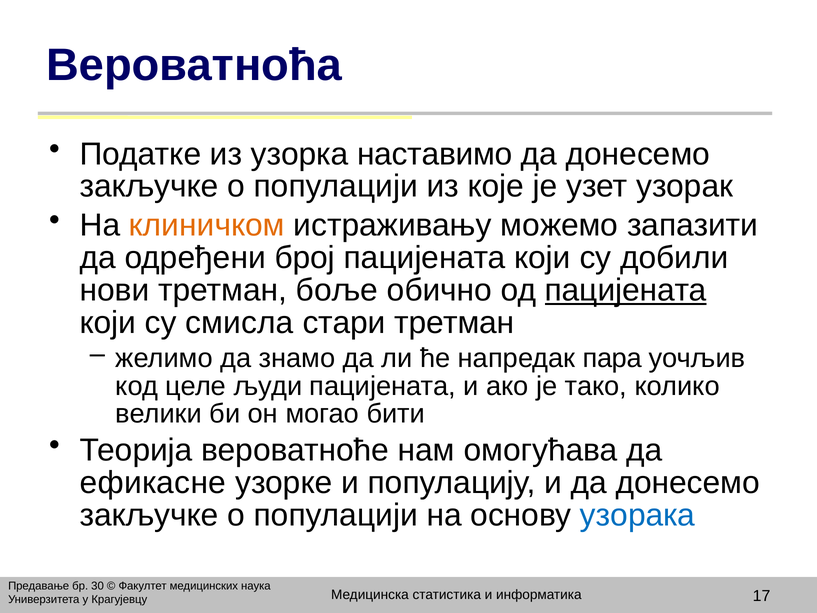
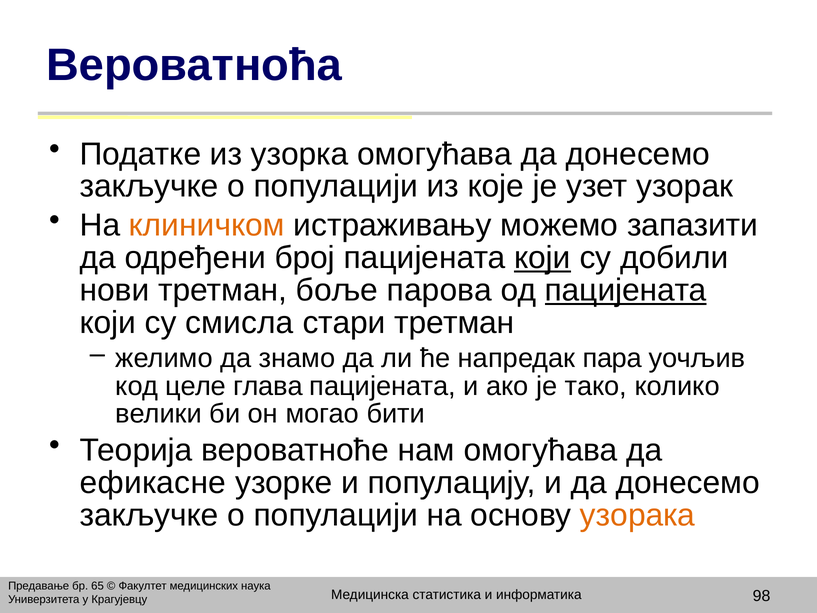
узорка наставимо: наставимо -> омогућава
који at (542, 258) underline: none -> present
обично: обично -> парова
људи: људи -> глава
узорака colour: blue -> orange
30: 30 -> 65
17: 17 -> 98
